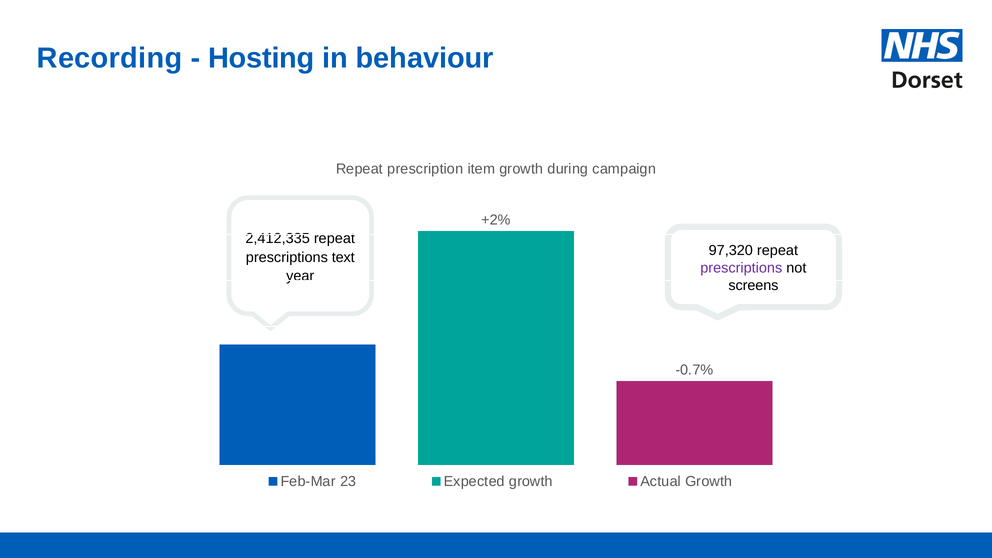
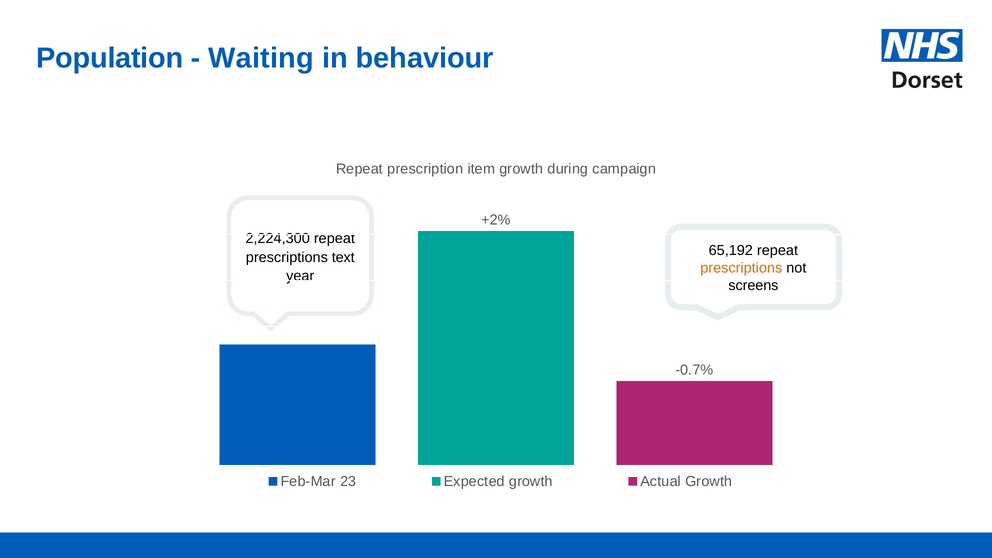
Recording: Recording -> Population
Hosting: Hosting -> Waiting
2,412,335: 2,412,335 -> 2,224,300
97,320: 97,320 -> 65,192
prescriptions at (741, 268) colour: purple -> orange
